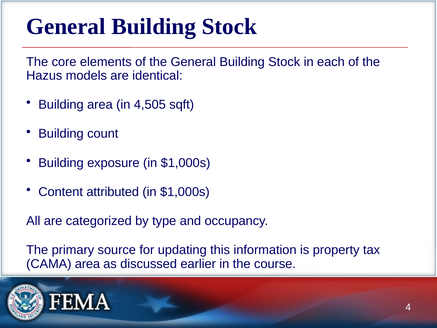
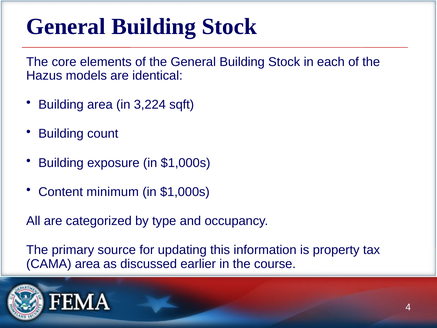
4,505: 4,505 -> 3,224
attributed: attributed -> minimum
